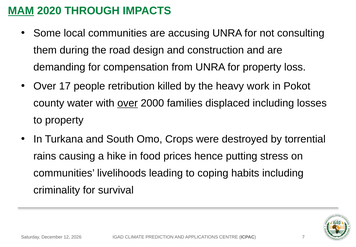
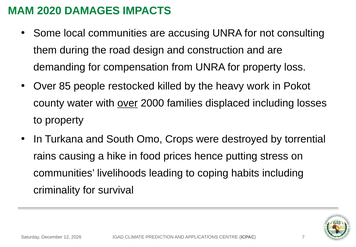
MAM underline: present -> none
THROUGH: THROUGH -> DAMAGES
17: 17 -> 85
retribution: retribution -> restocked
